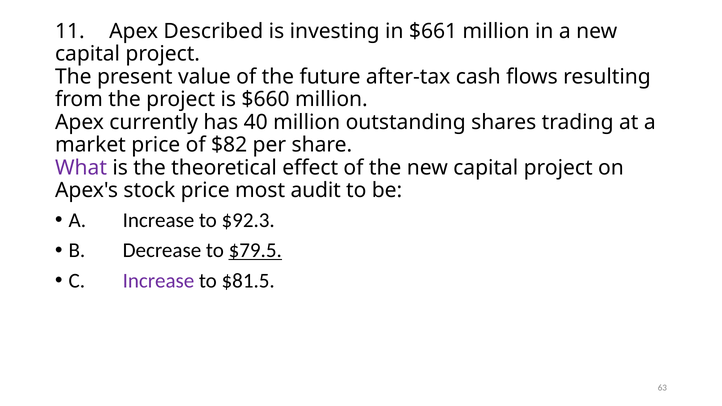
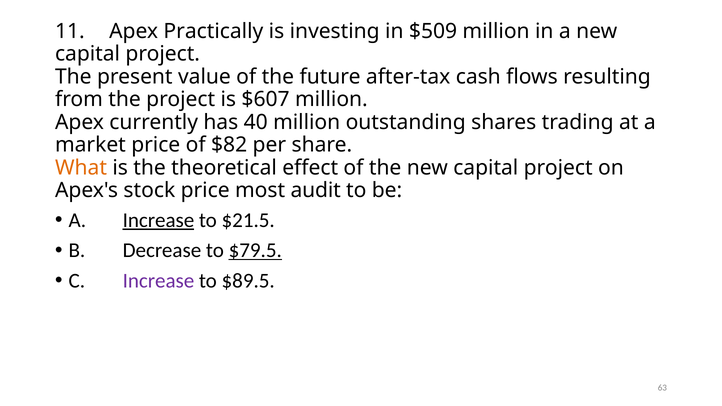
Described: Described -> Practically
$661: $661 -> $509
$660: $660 -> $607
What colour: purple -> orange
Increase at (158, 220) underline: none -> present
$92.3: $92.3 -> $21.5
$81.5: $81.5 -> $89.5
